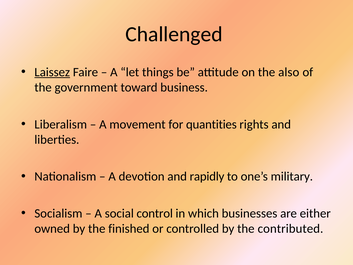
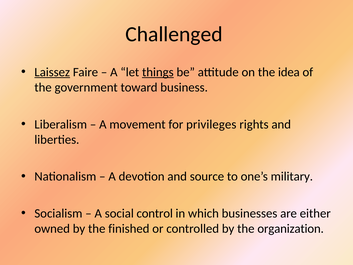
things underline: none -> present
also: also -> idea
quantities: quantities -> privileges
rapidly: rapidly -> source
contributed: contributed -> organization
